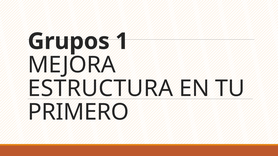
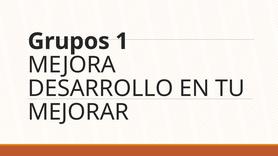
ESTRUCTURA: ESTRUCTURA -> DESARROLLO
PRIMERO: PRIMERO -> MEJORAR
